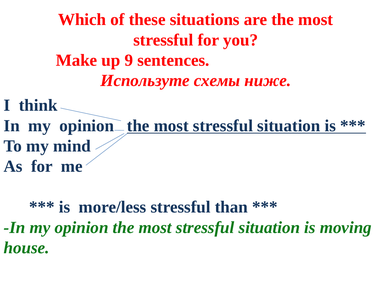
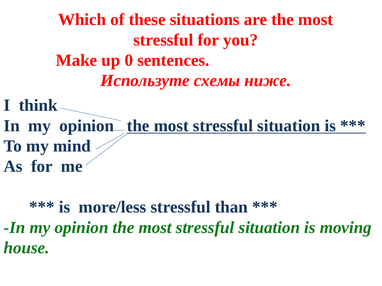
9: 9 -> 0
